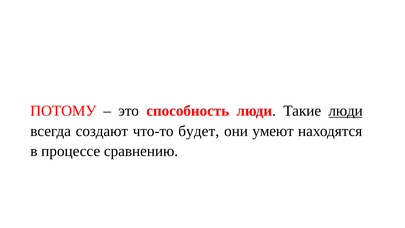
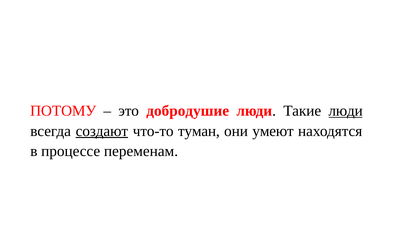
способность: способность -> добродушие
создают underline: none -> present
будет: будет -> туман
сравнению: сравнению -> переменам
